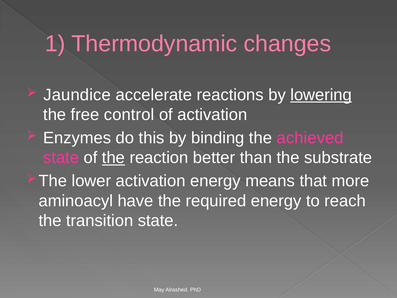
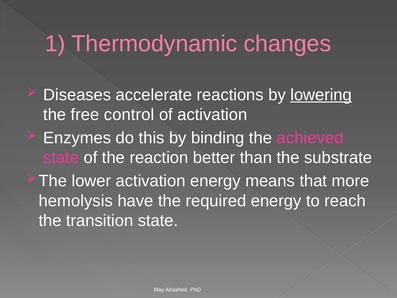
Jaundice: Jaundice -> Diseases
the at (113, 158) underline: present -> none
aminoacyl: aminoacyl -> hemolysis
